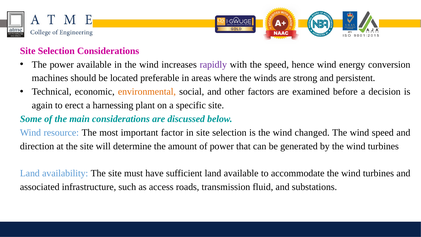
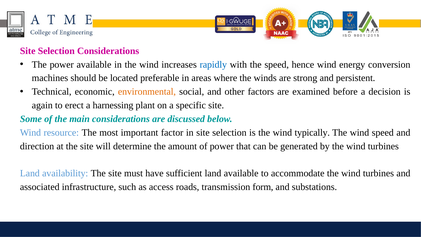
rapidly colour: purple -> blue
changed: changed -> typically
fluid: fluid -> form
